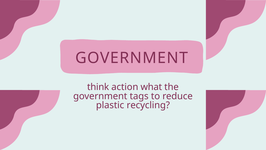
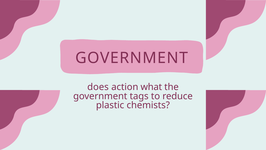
think: think -> does
recycling: recycling -> chemists
